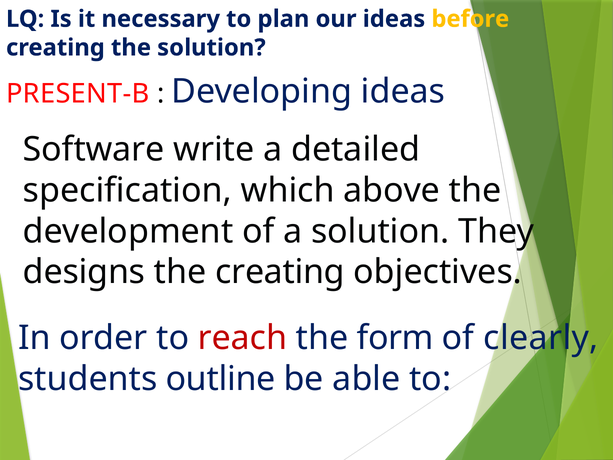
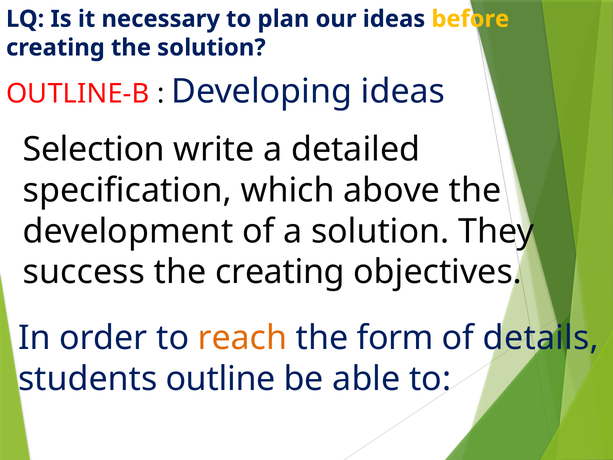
PRESENT-B: PRESENT-B -> OUTLINE-B
Software: Software -> Selection
designs: designs -> success
reach colour: red -> orange
clearly: clearly -> details
